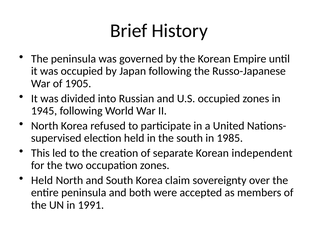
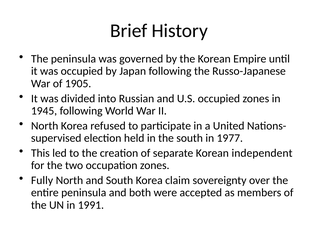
1985: 1985 -> 1977
Held at (42, 181): Held -> Fully
